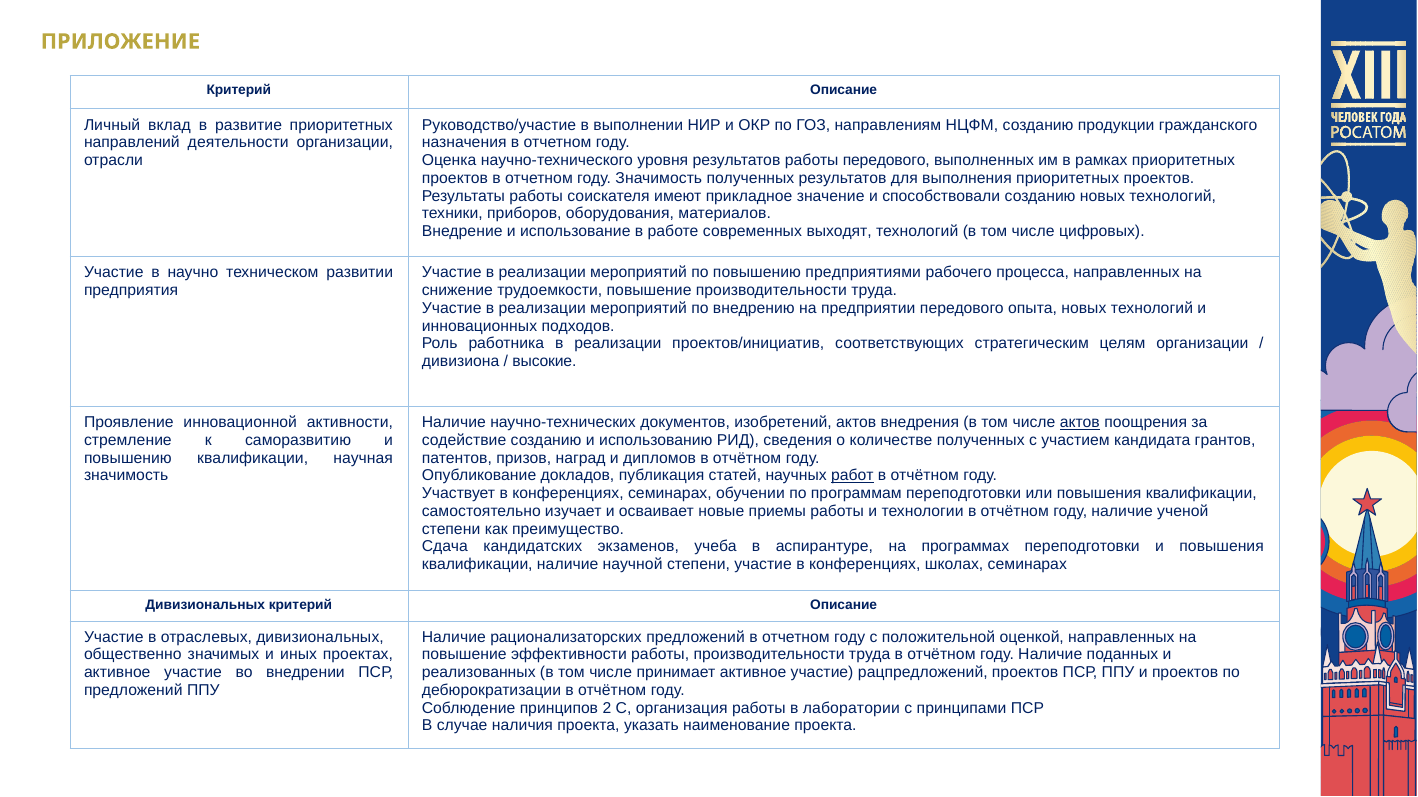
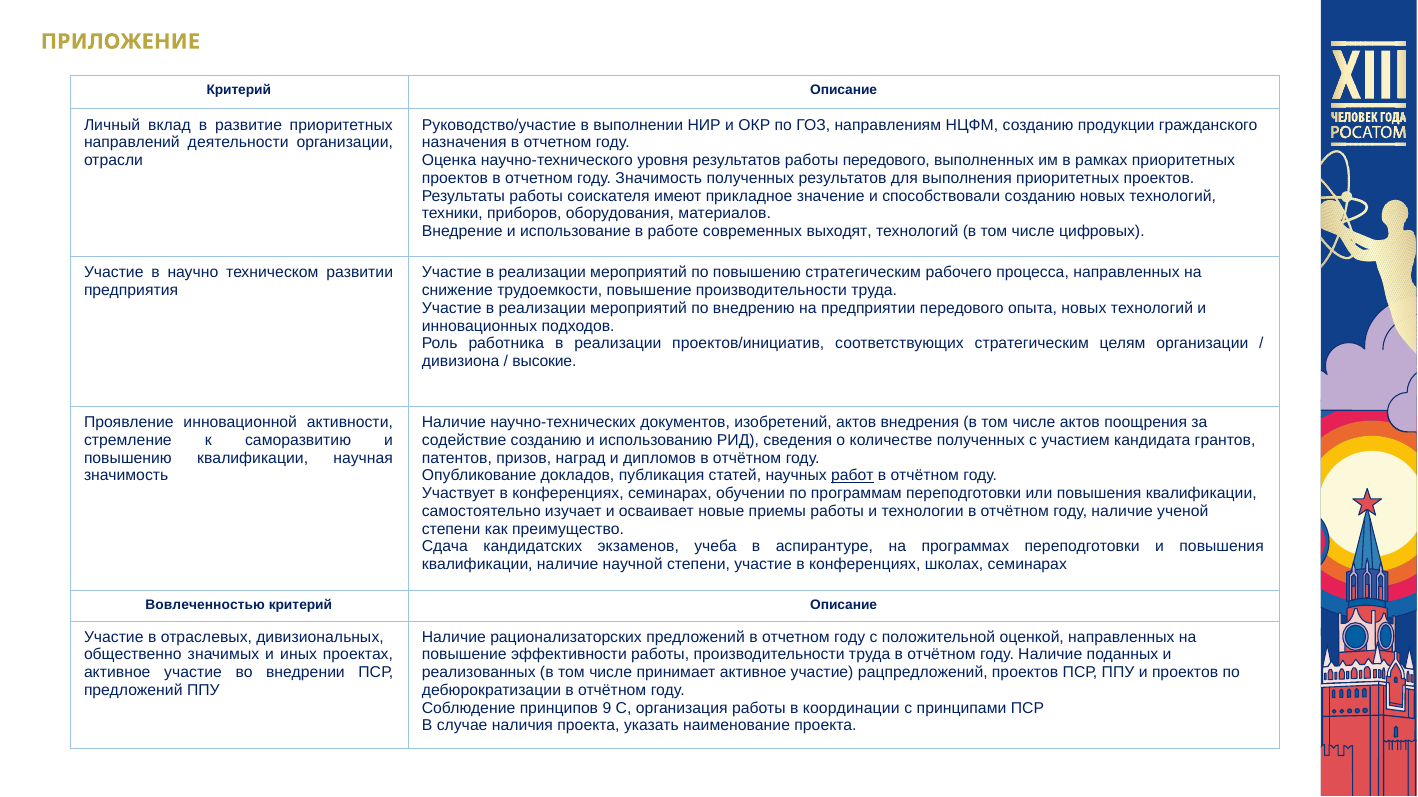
повышению предприятиями: предприятиями -> стратегическим
актов at (1080, 423) underline: present -> none
Дивизиональных at (205, 606): Дивизиональных -> Вовлеченностью
2: 2 -> 9
лаборатории: лаборатории -> координации
